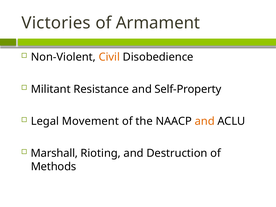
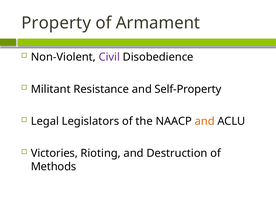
Victories: Victories -> Property
Civil colour: orange -> purple
Movement: Movement -> Legislators
Marshall: Marshall -> Victories
